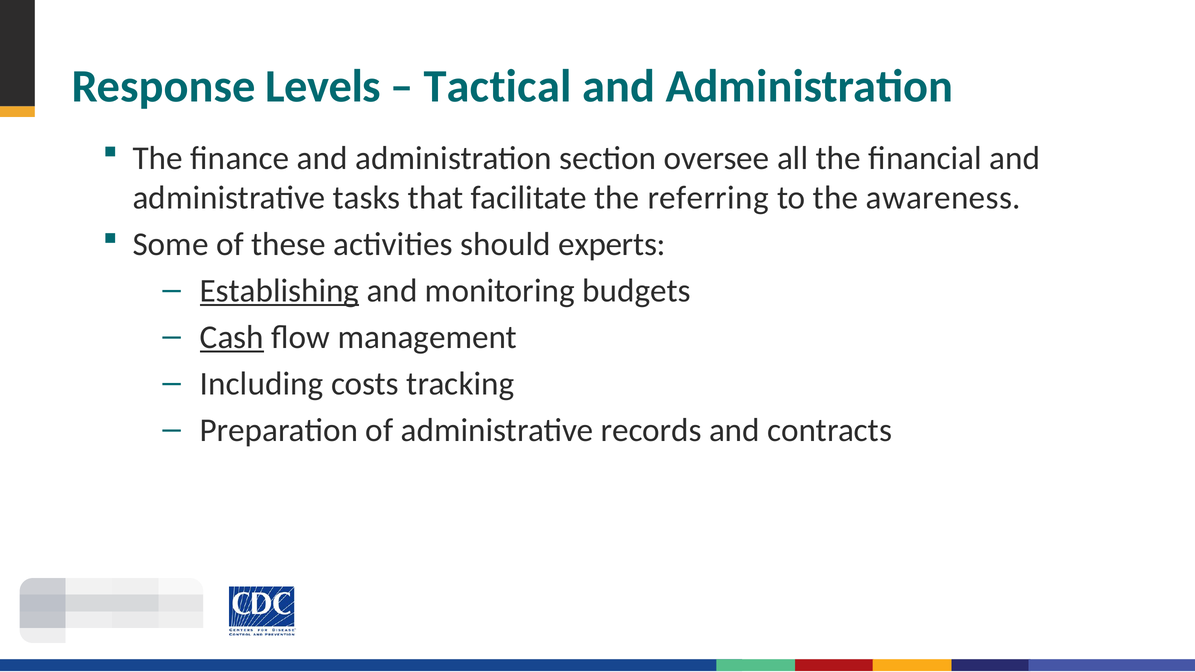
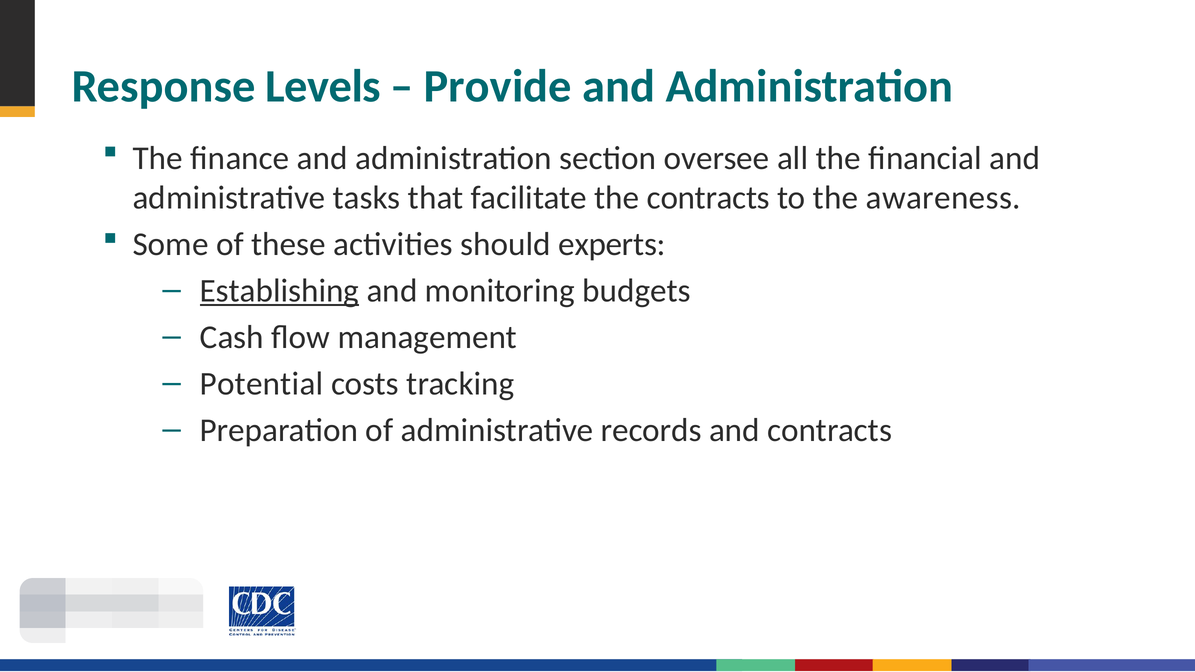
Tactical: Tactical -> Provide
the referring: referring -> contracts
Cash underline: present -> none
Including: Including -> Potential
